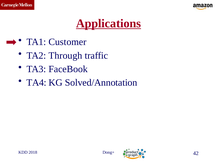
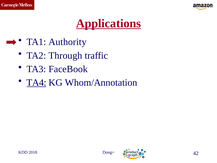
Customer: Customer -> Authority
TA4 underline: none -> present
Solved/Annotation: Solved/Annotation -> Whom/Annotation
